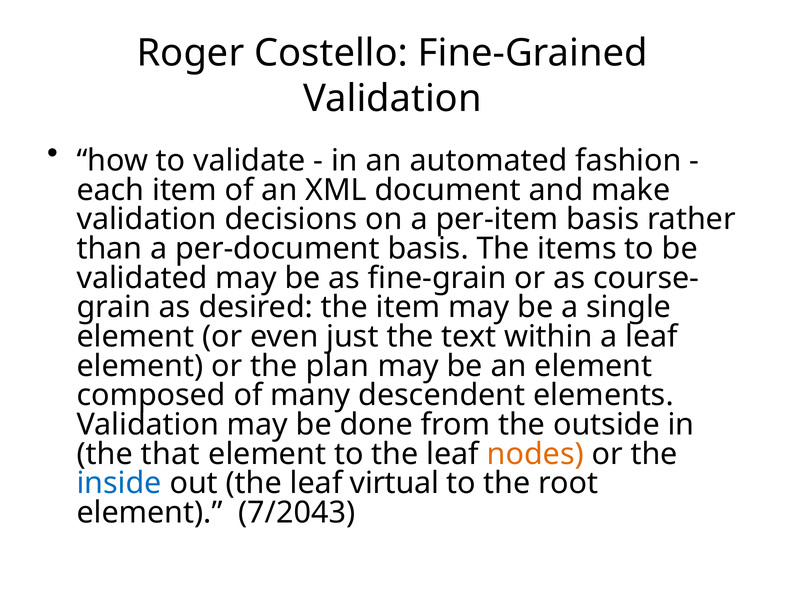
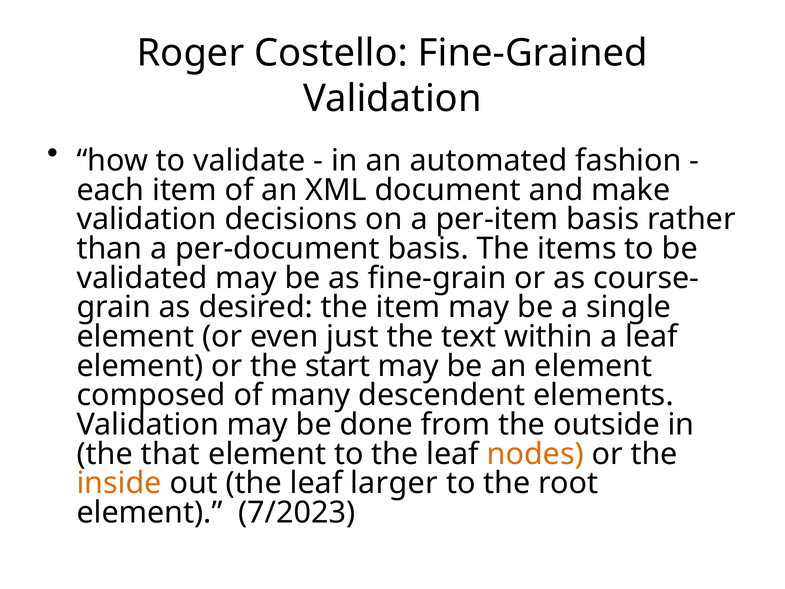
plan: plan -> start
inside colour: blue -> orange
virtual: virtual -> larger
7/2043: 7/2043 -> 7/2023
